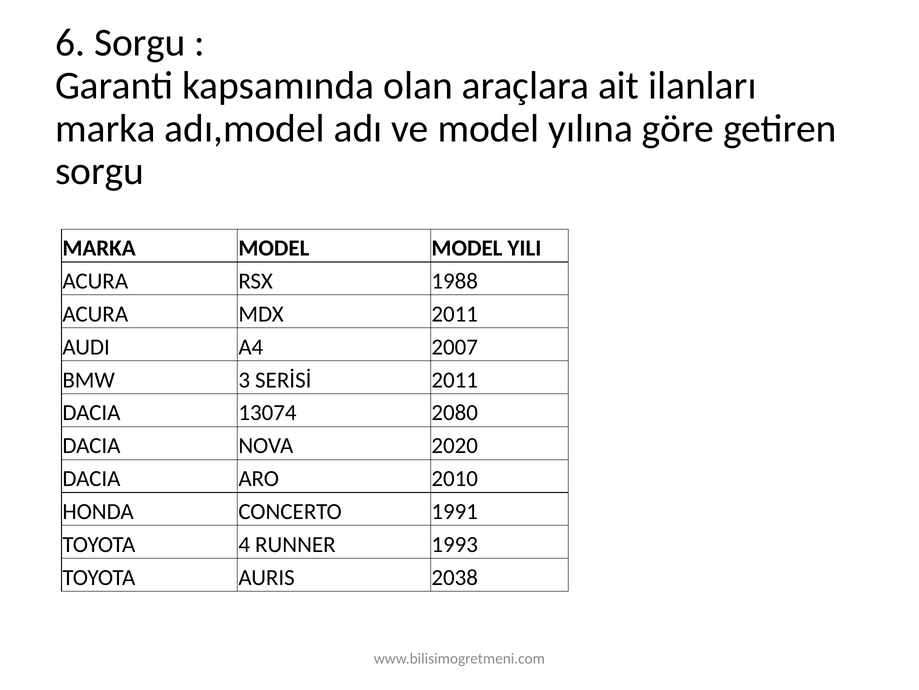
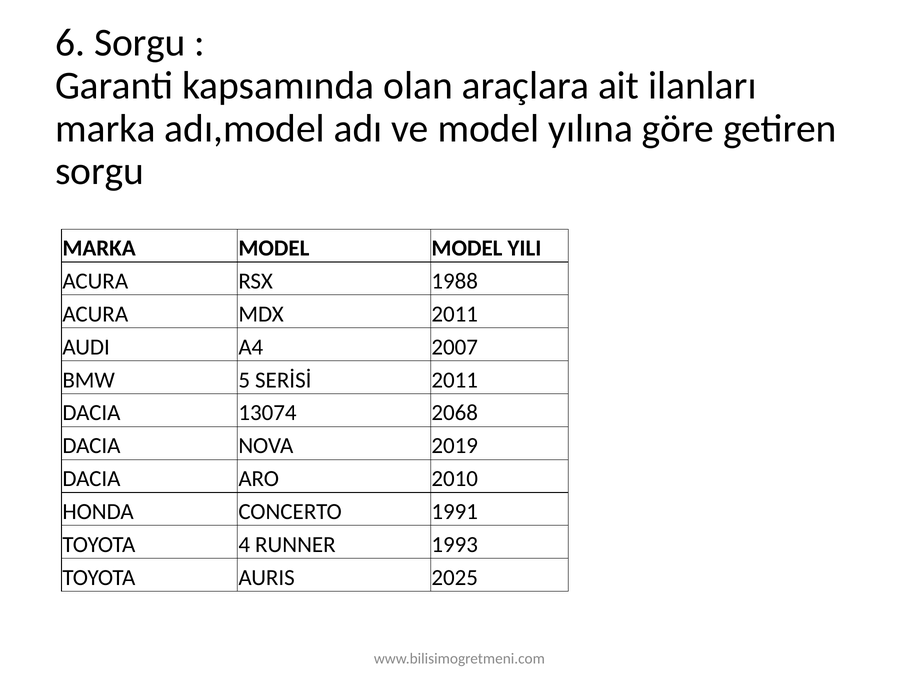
3: 3 -> 5
2080: 2080 -> 2068
2020: 2020 -> 2019
2038: 2038 -> 2025
